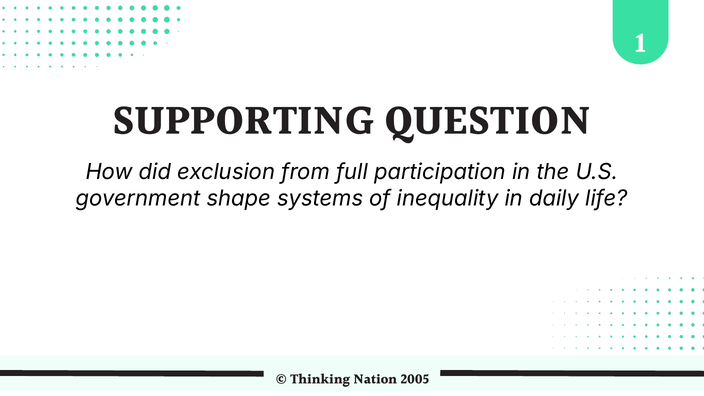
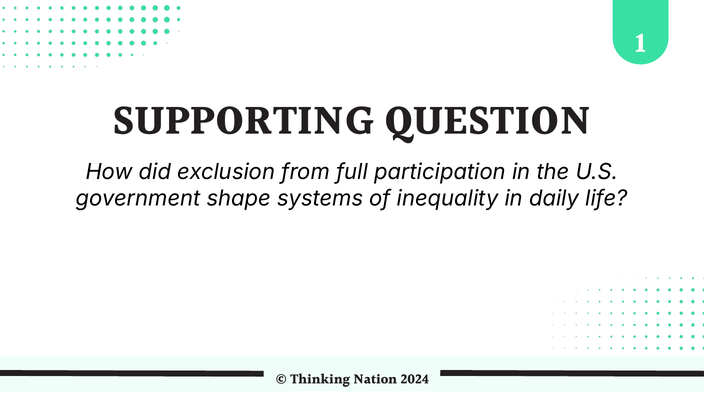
2005: 2005 -> 2024
